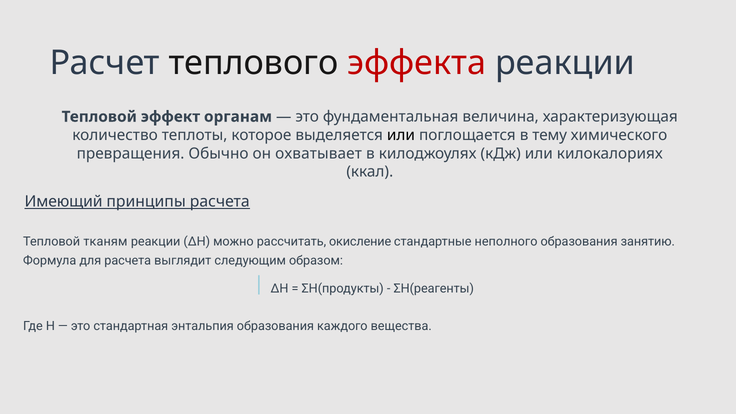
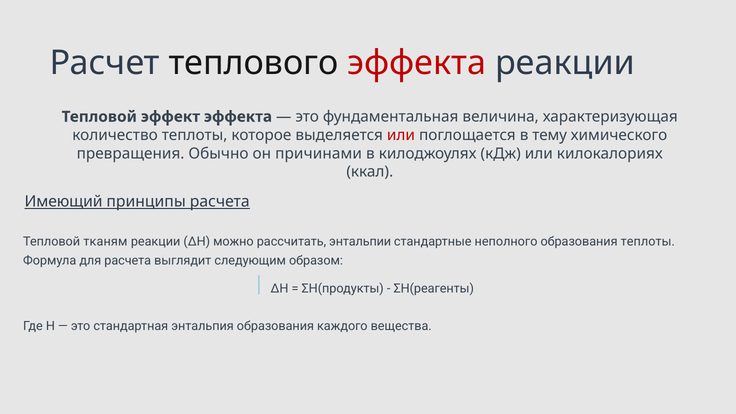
эффект органам: органам -> эффекта
или at (401, 135) colour: black -> red
охватывает: охватывает -> причинами
окисление: окисление -> энтальпии
образования занятию: занятию -> теплоты
